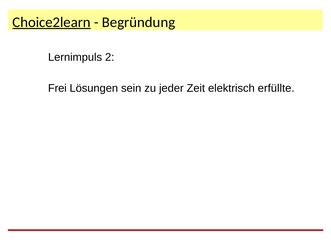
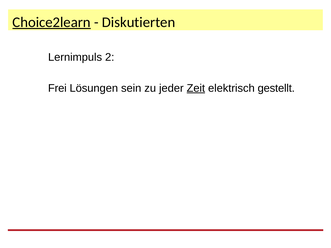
Begründung: Begründung -> Diskutierten
Zeit underline: none -> present
erfüllte: erfüllte -> gestellt
